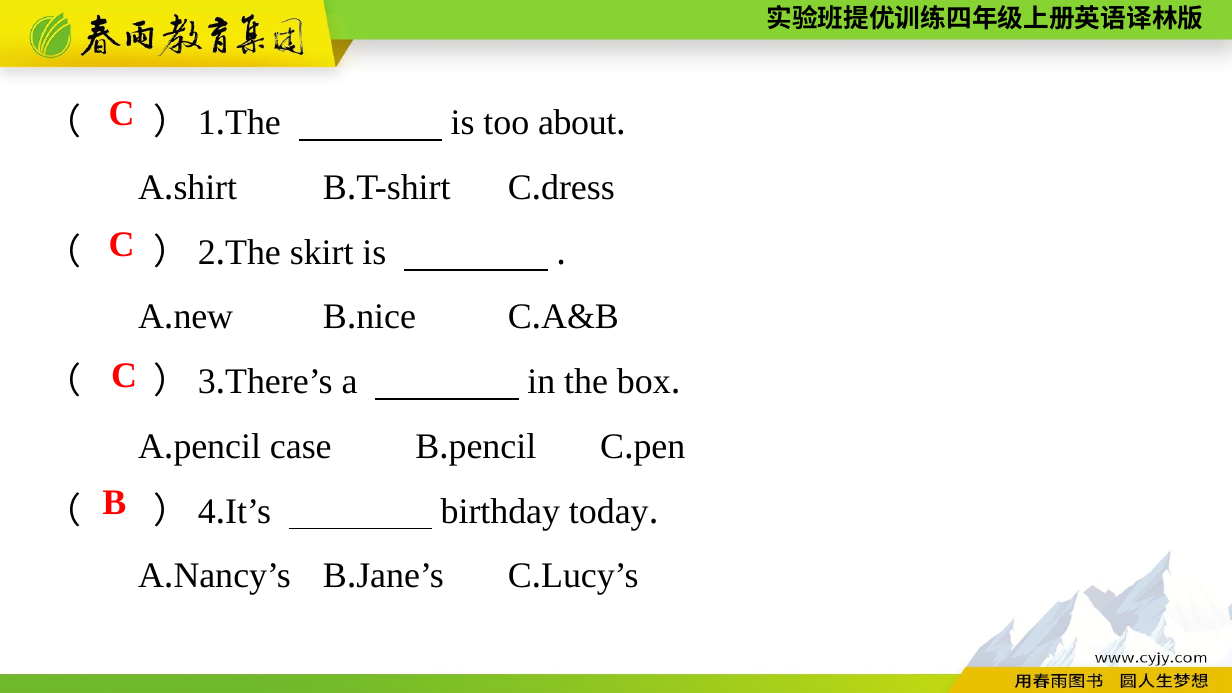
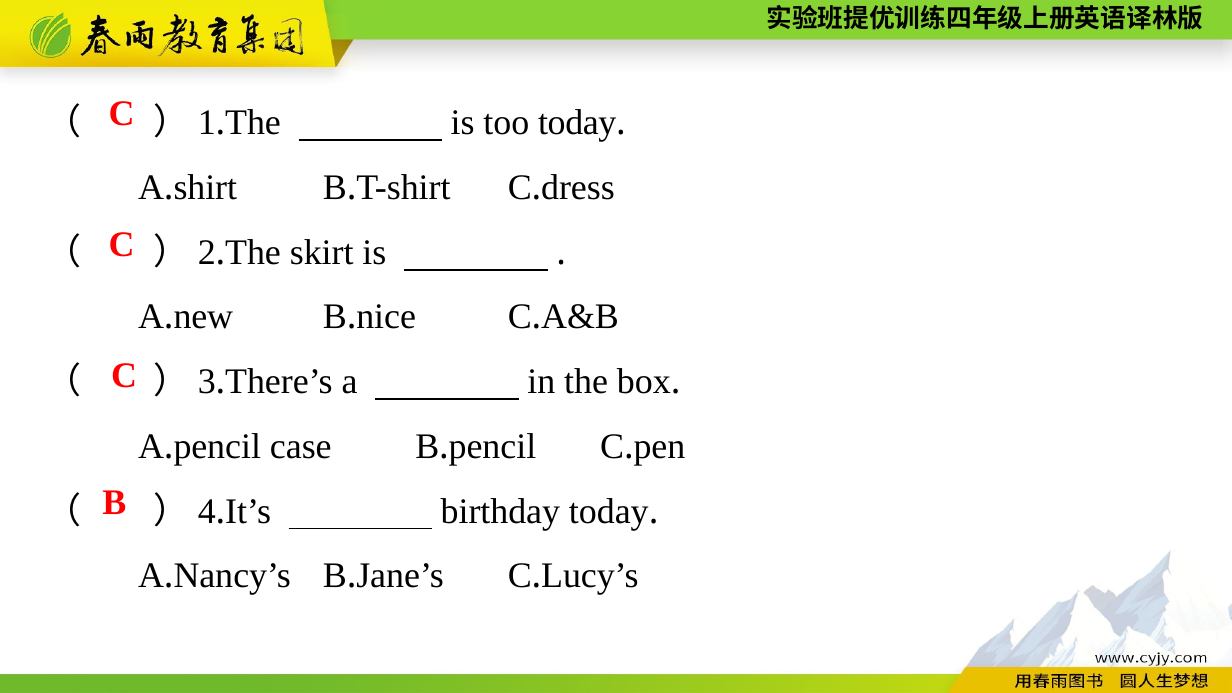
too about: about -> today
